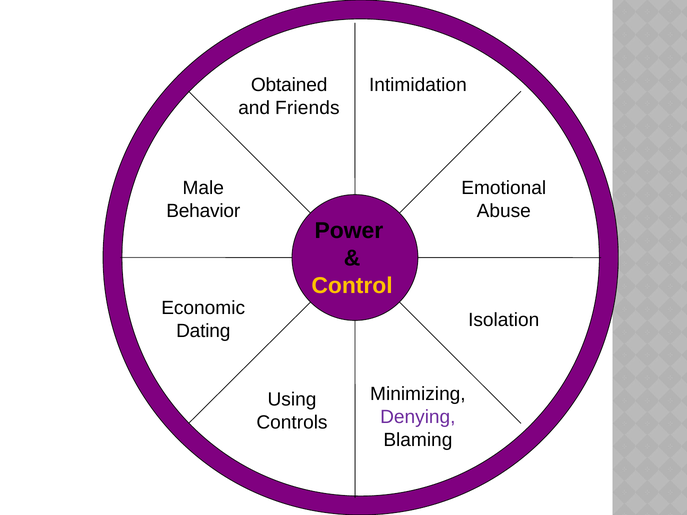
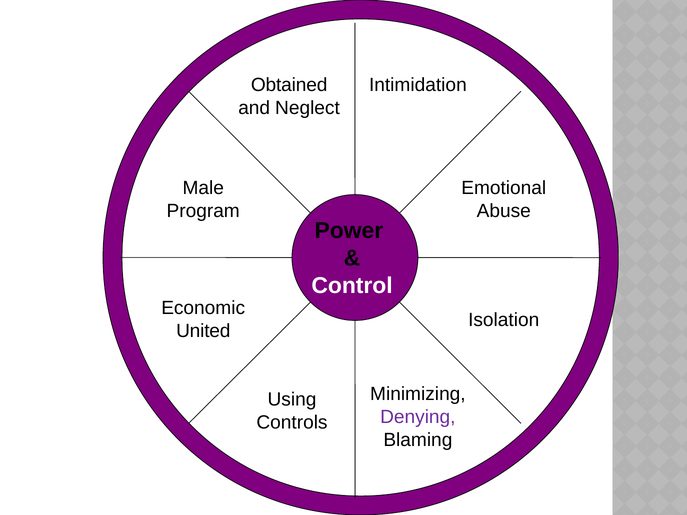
Friends: Friends -> Neglect
Behavior: Behavior -> Program
Control colour: yellow -> white
Dating: Dating -> United
